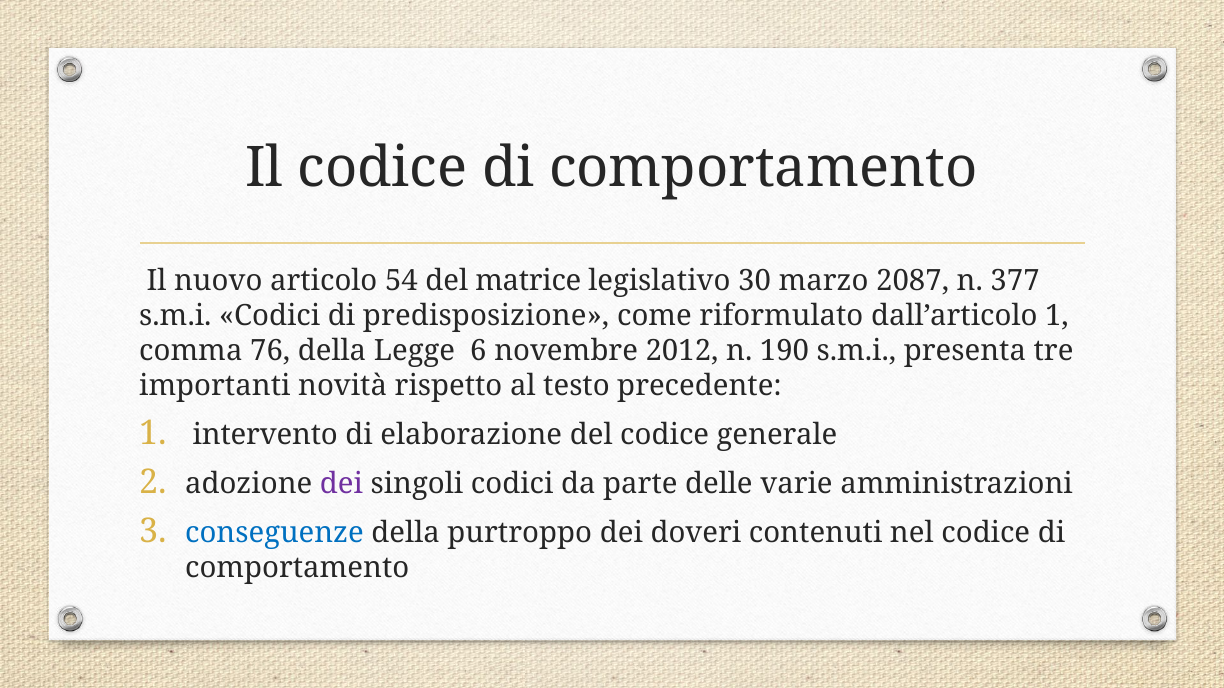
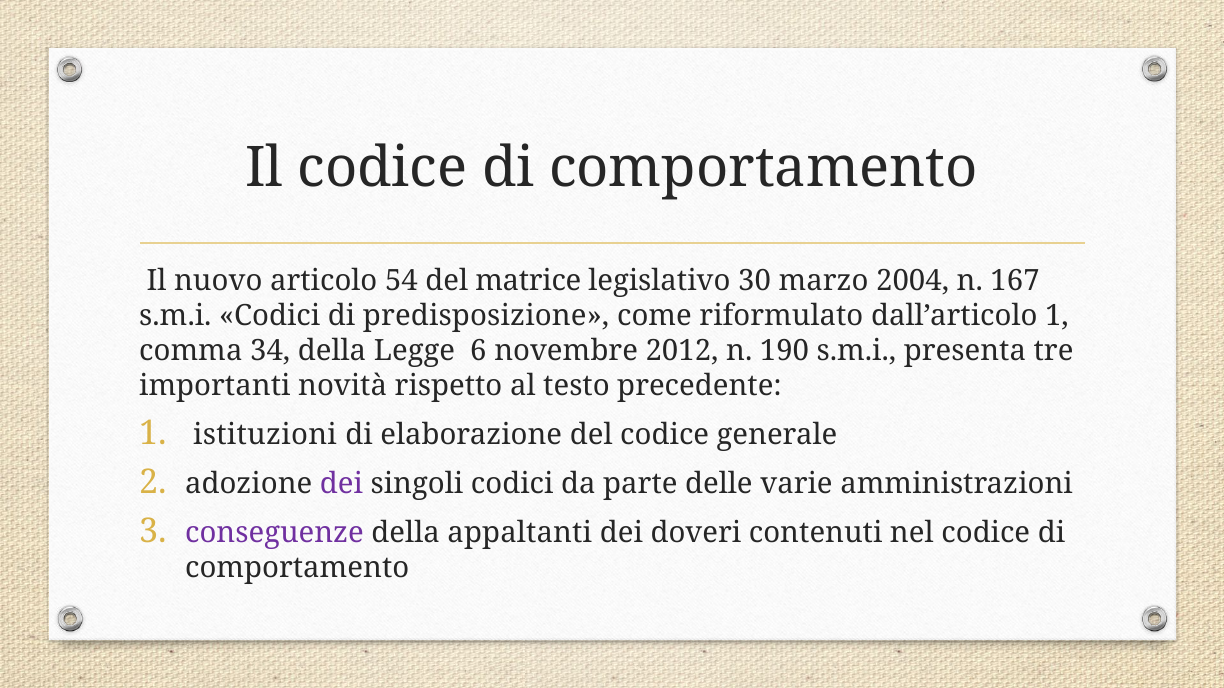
2087: 2087 -> 2004
377: 377 -> 167
76: 76 -> 34
intervento: intervento -> istituzioni
conseguenze colour: blue -> purple
purtroppo: purtroppo -> appaltanti
